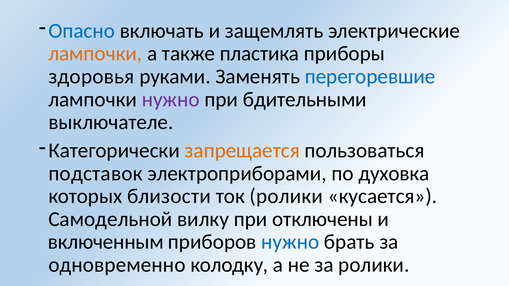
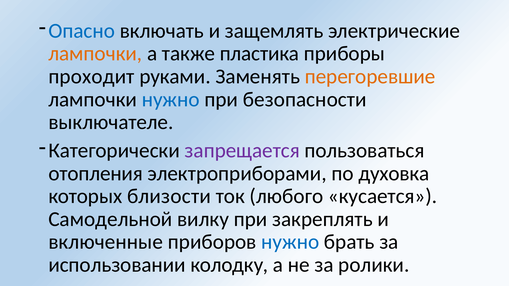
здоровья: здоровья -> проходит
перегоревшие colour: blue -> orange
нужно at (171, 100) colour: purple -> blue
бдительными: бдительными -> безопасности
запрещается colour: orange -> purple
подставок: подставок -> отопления
ток ролики: ролики -> любого
отключены: отключены -> закреплять
включенным: включенным -> включенные
одновременно: одновременно -> использовании
